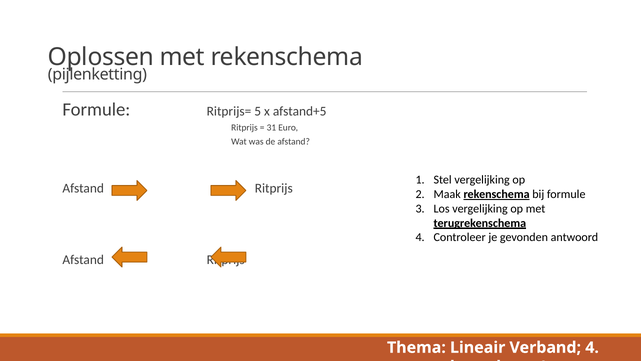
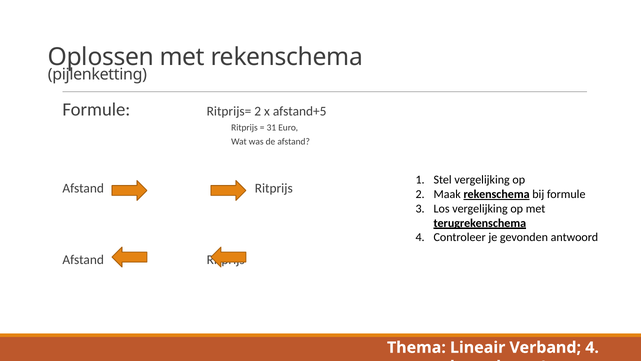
Ritprijs= 5: 5 -> 2
